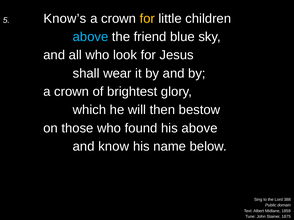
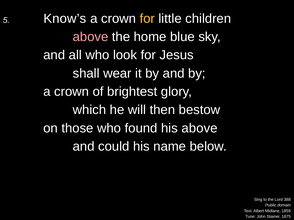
above at (91, 37) colour: light blue -> pink
friend: friend -> home
know: know -> could
